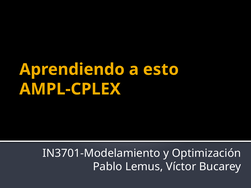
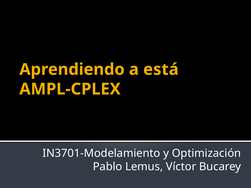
esto: esto -> está
